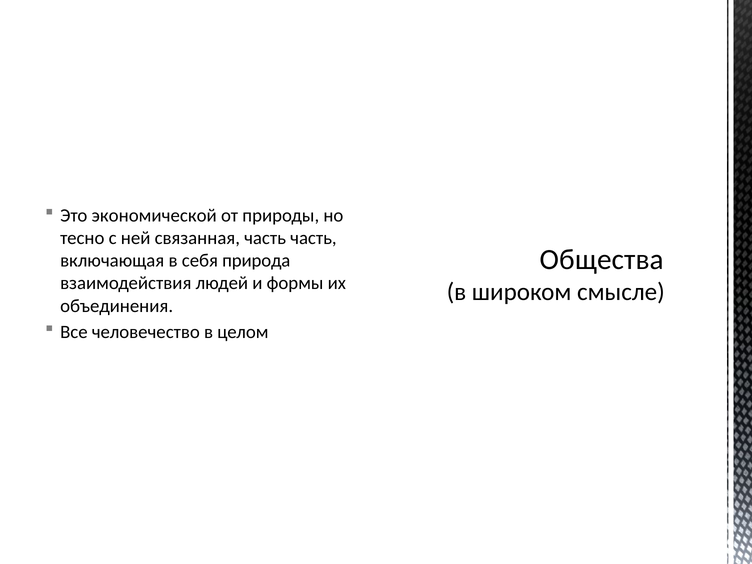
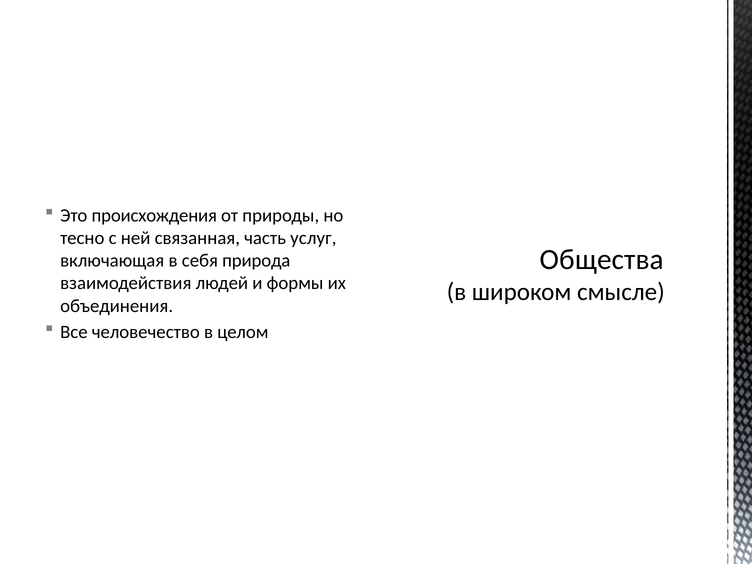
экономической: экономической -> происхождения
часть часть: часть -> услуг
